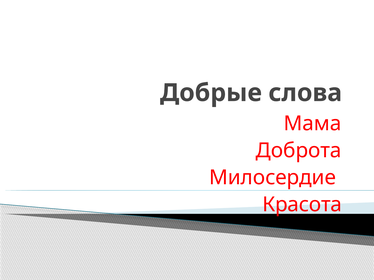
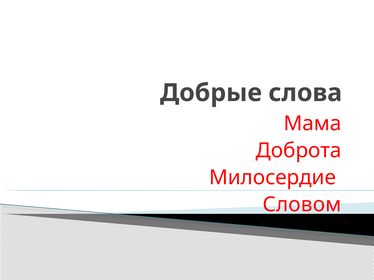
Красота: Красота -> Словом
